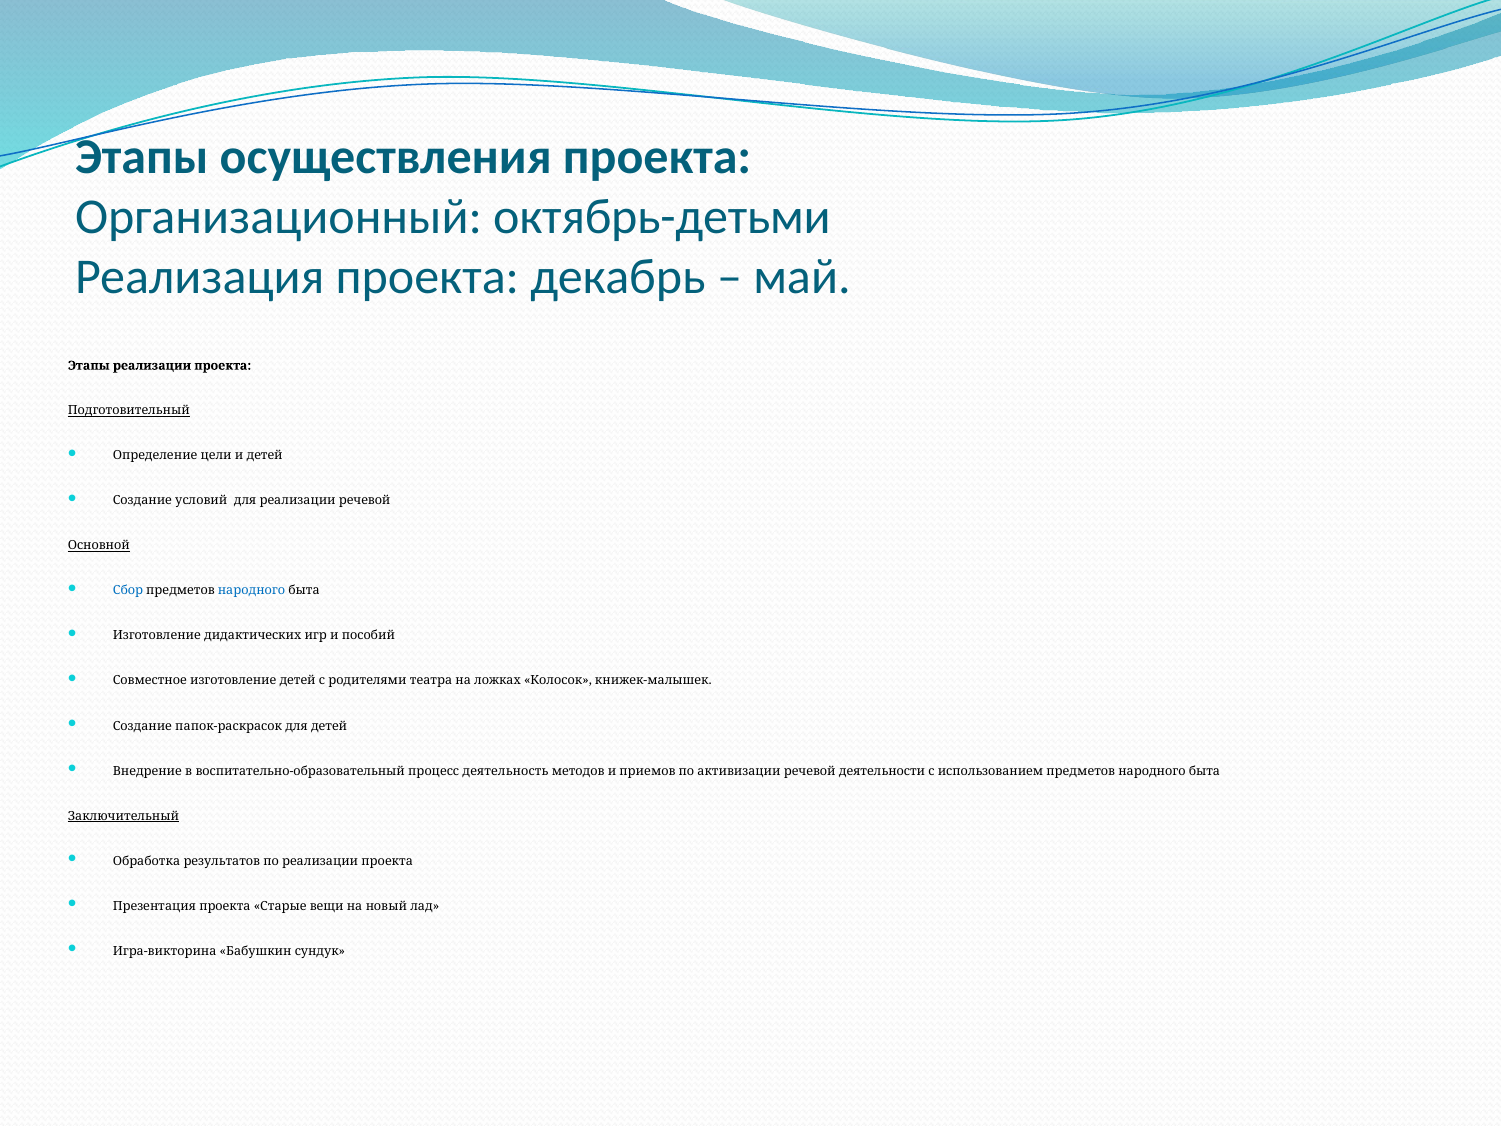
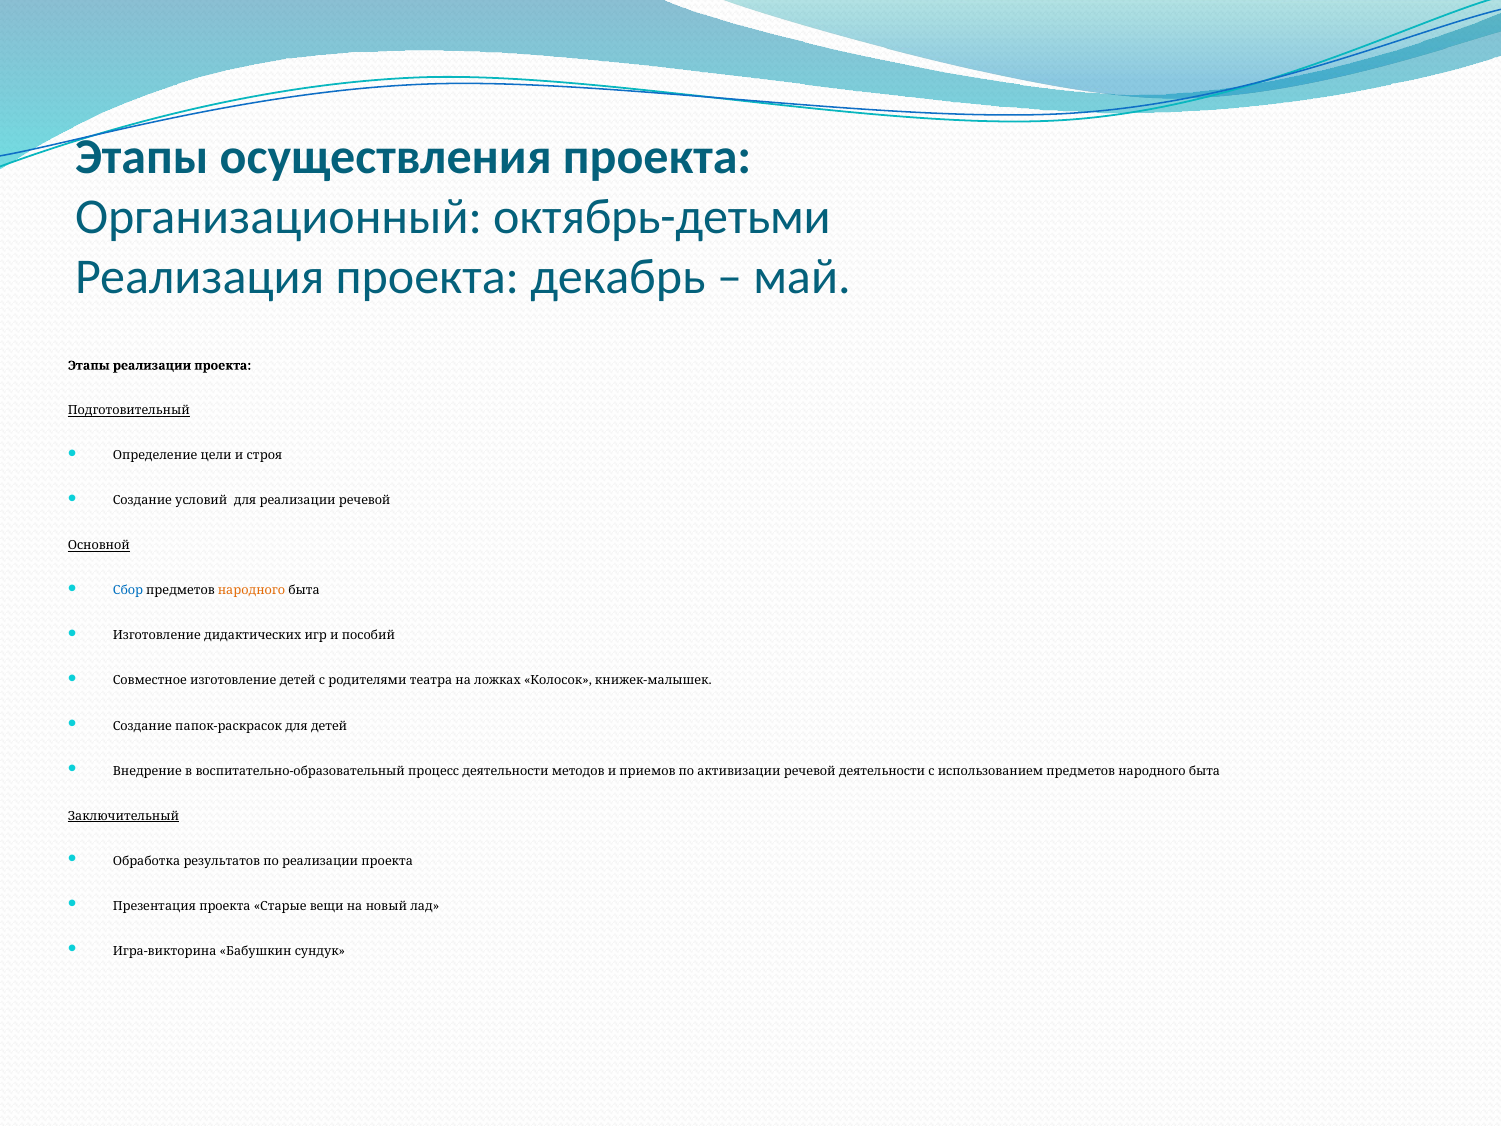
и детей: детей -> строя
народного at (251, 591) colour: blue -> orange
процесс деятельность: деятельность -> деятельности
